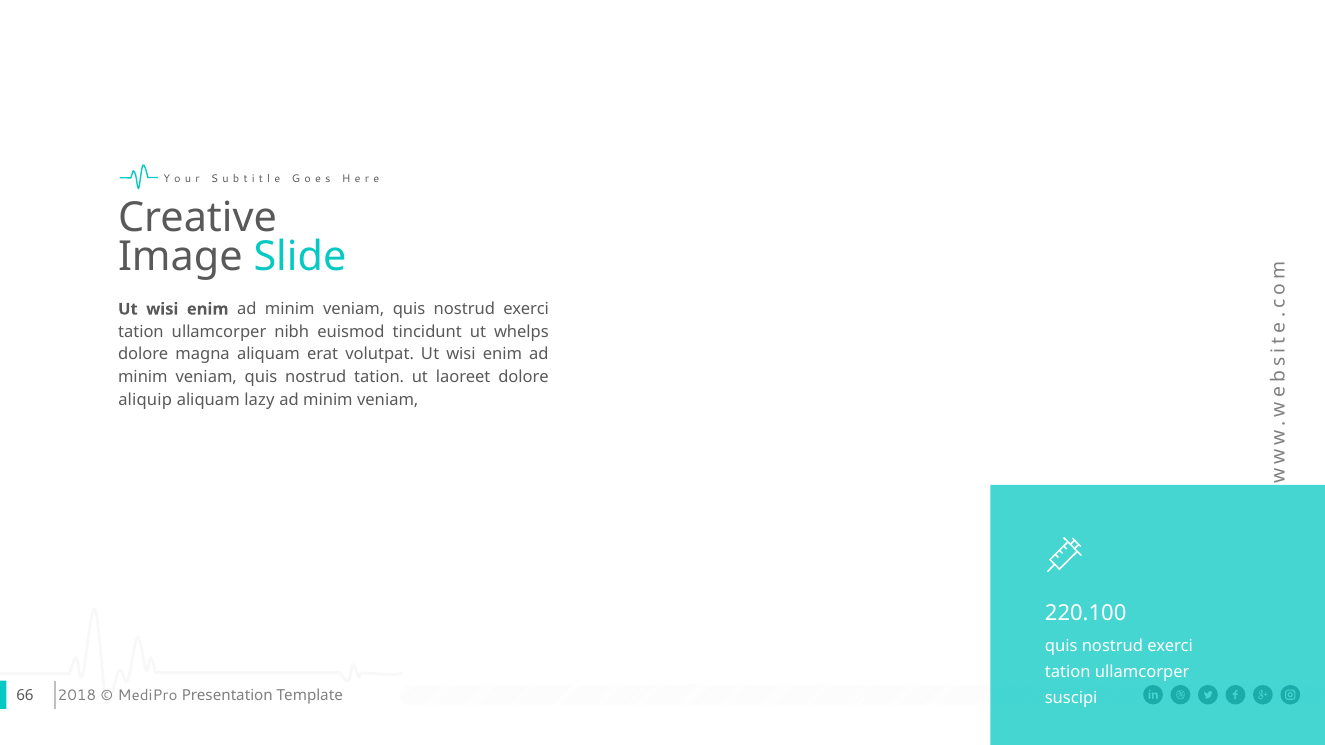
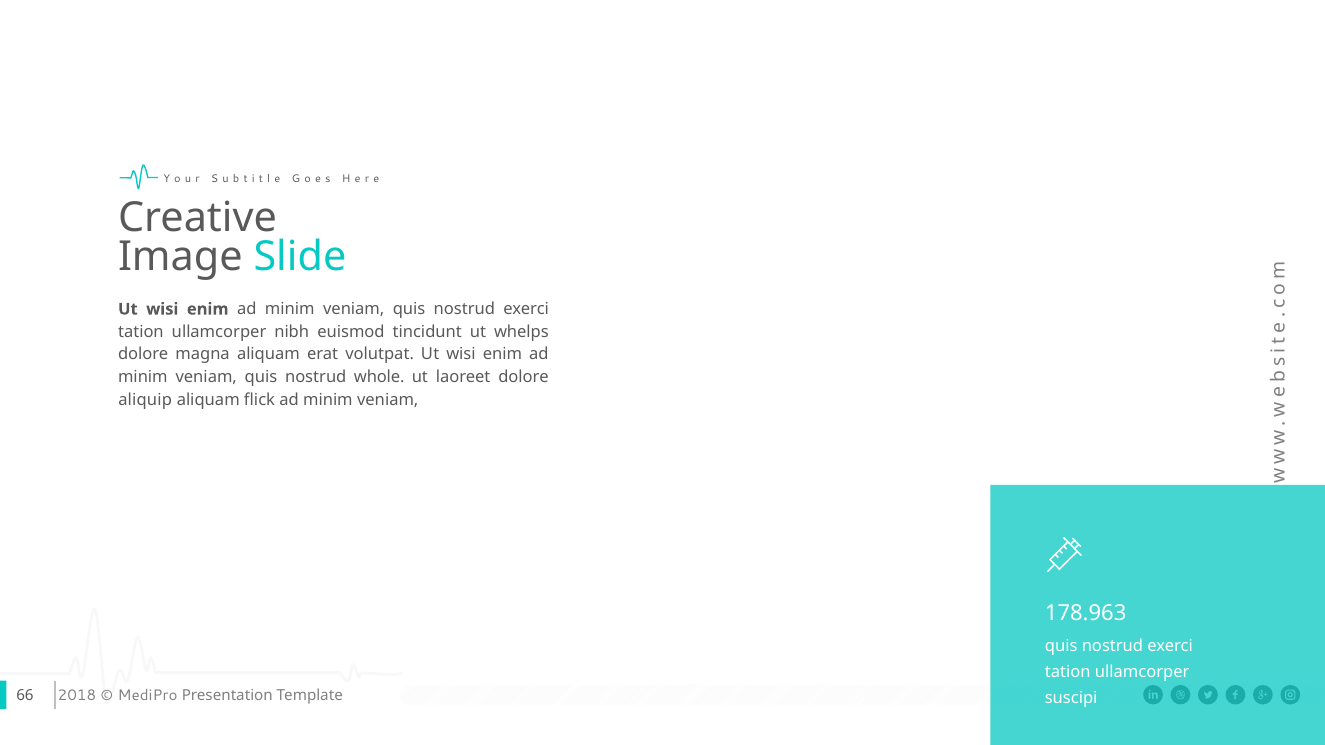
nostrud tation: tation -> whole
lazy: lazy -> flick
220.100: 220.100 -> 178.963
